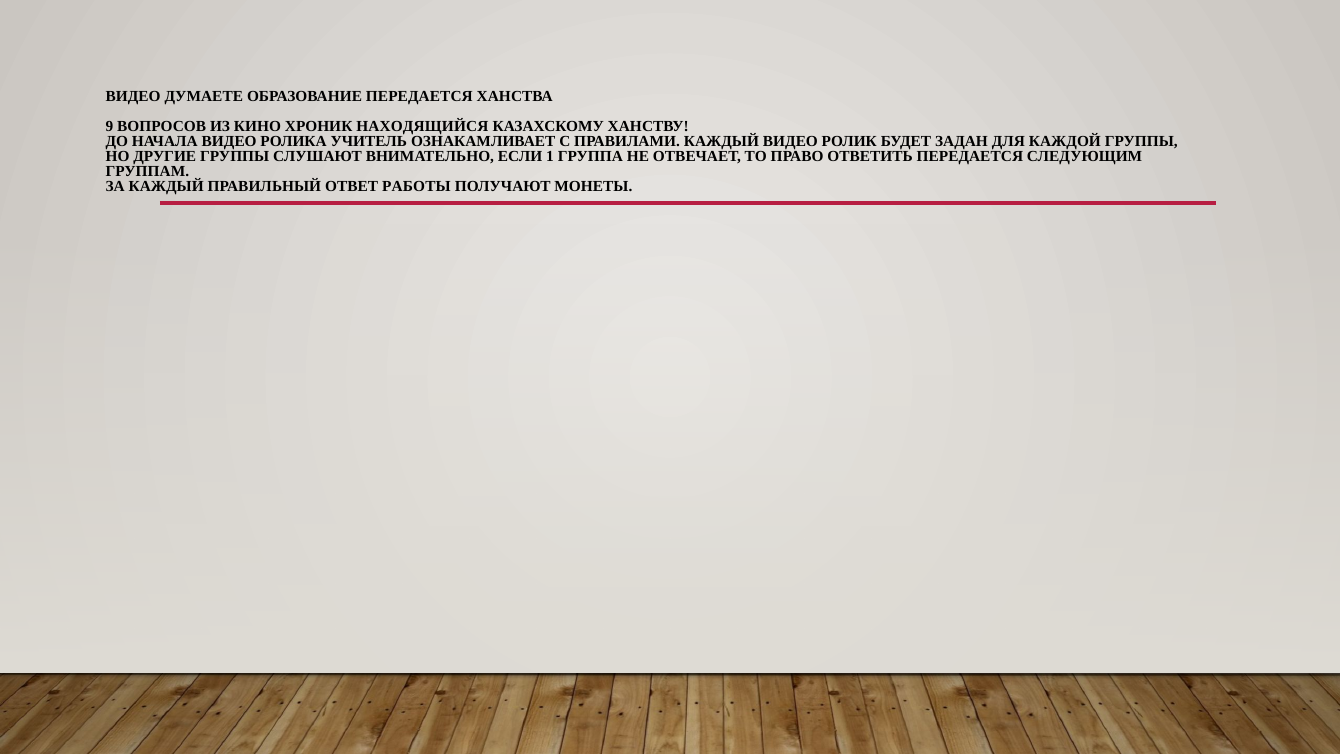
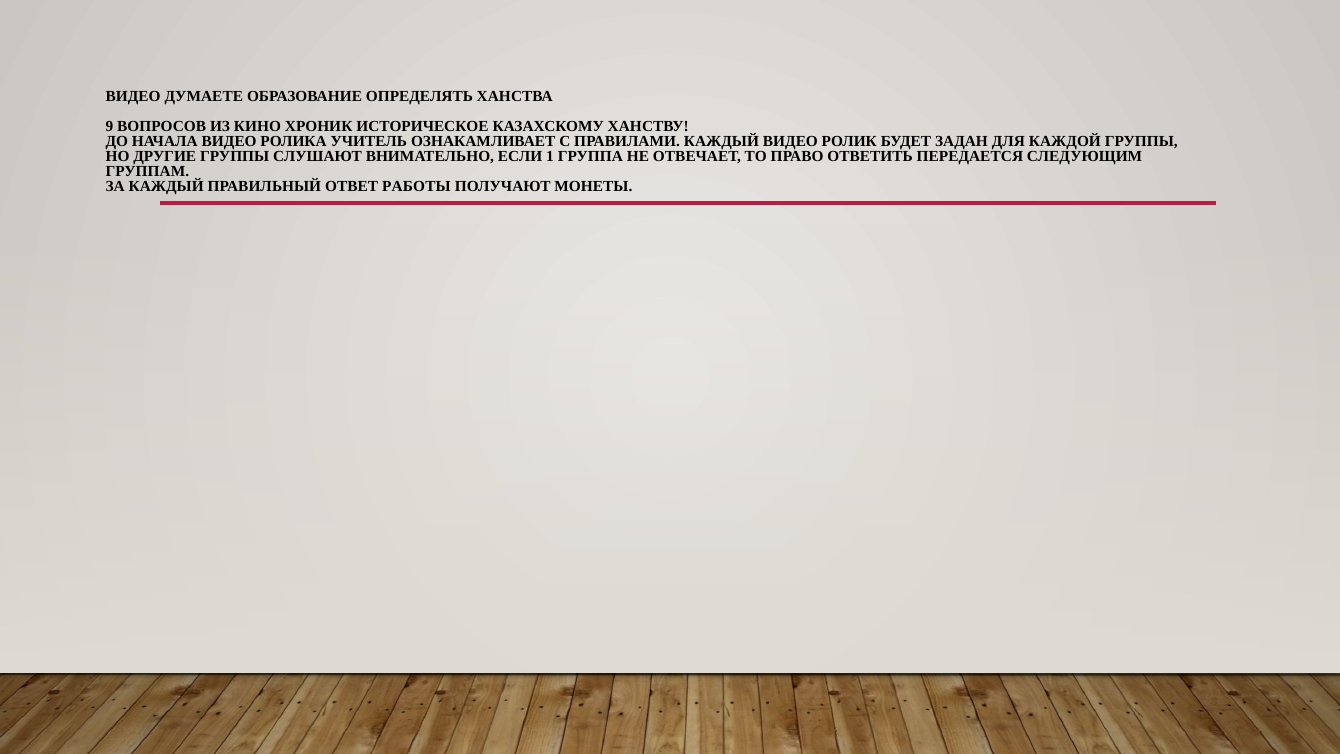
ОБРАЗОВАНИЕ ПЕРЕДАЕТСЯ: ПЕРЕДАЕТСЯ -> ОПРЕДЕЛЯТЬ
НАХОДЯЩИЙСЯ: НАХОДЯЩИЙСЯ -> ИСТОРИЧЕСКОЕ
